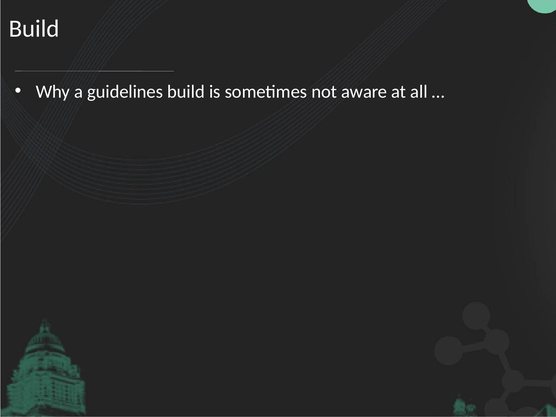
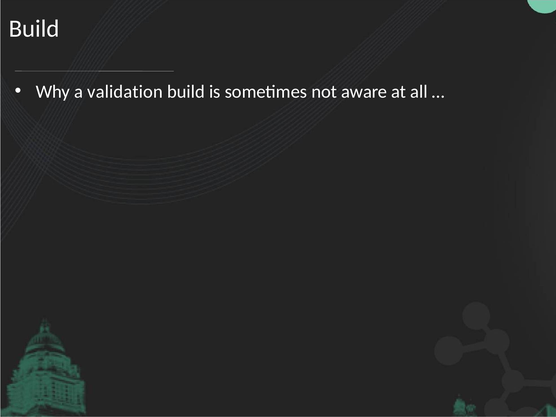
guidelines: guidelines -> validation
